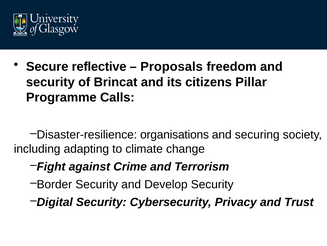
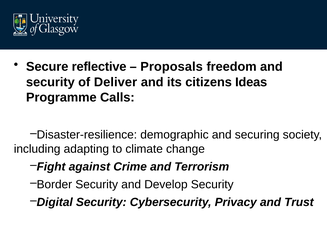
Brincat: Brincat -> Deliver
Pillar: Pillar -> Ideas
organisations: organisations -> demographic
